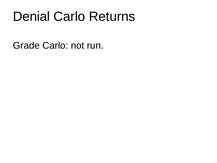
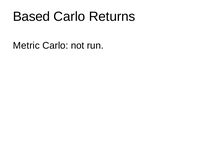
Denial: Denial -> Based
Grade: Grade -> Metric
